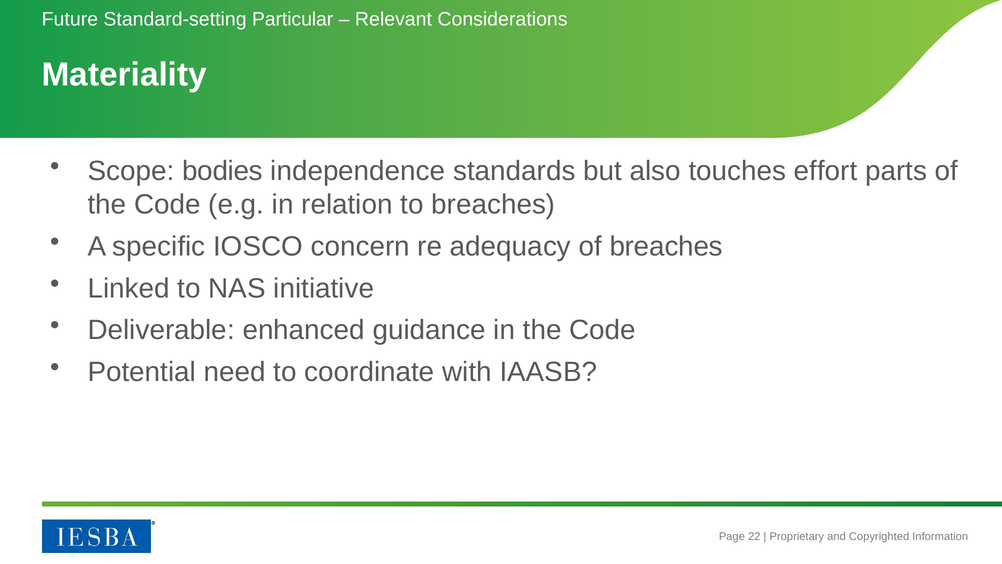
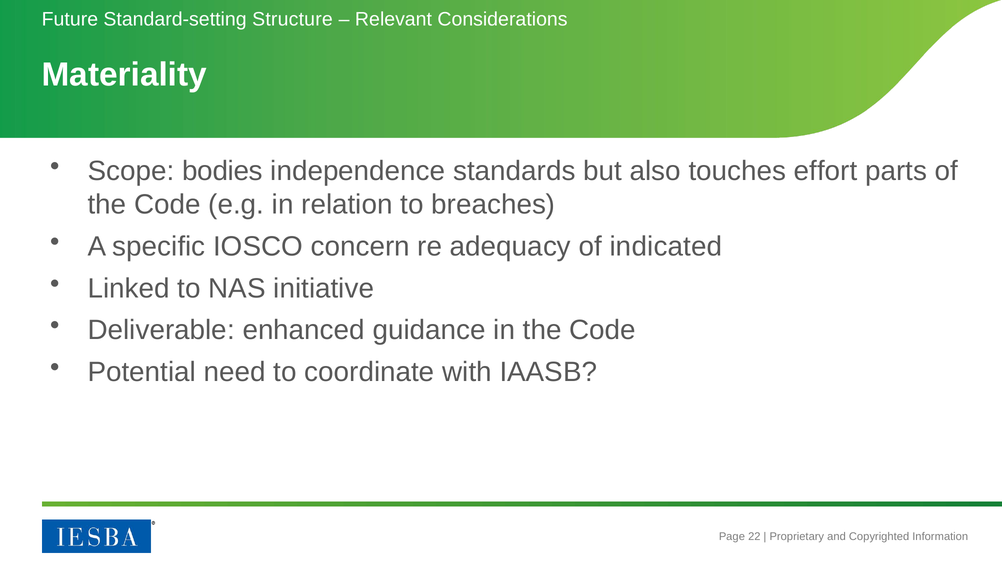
Particular: Particular -> Structure
of breaches: breaches -> indicated
